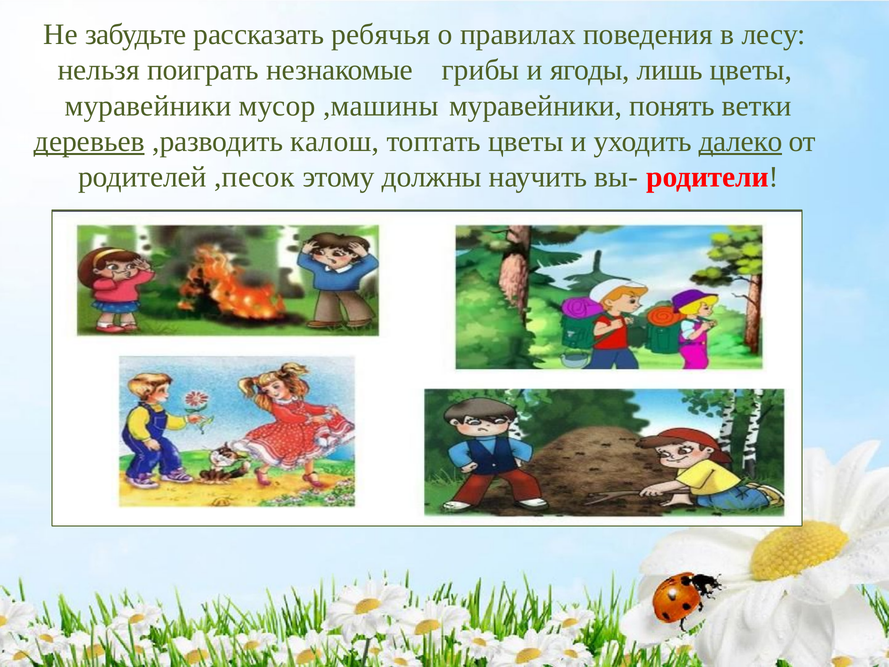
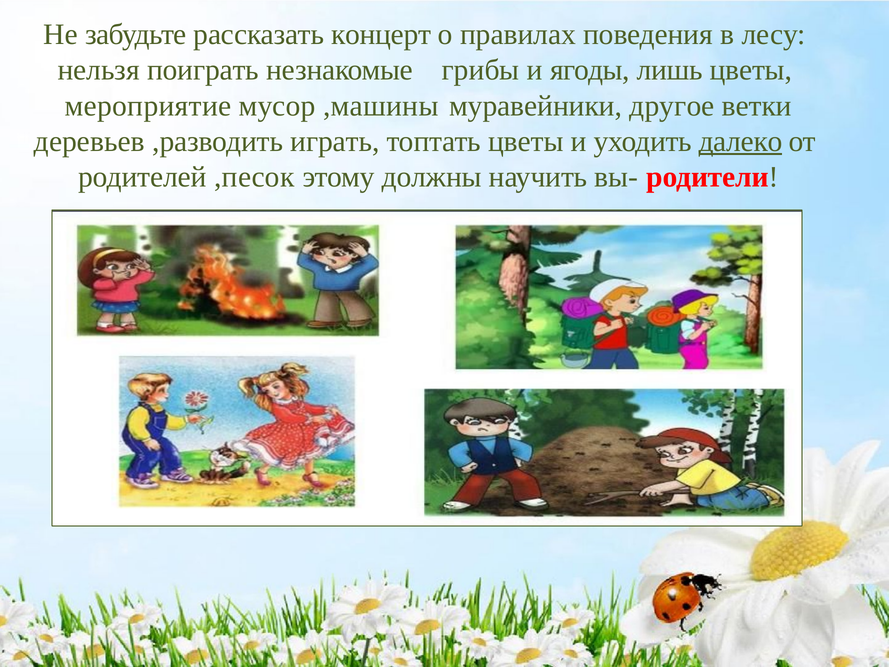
ребячья: ребячья -> концерт
муравейники at (148, 106): муравейники -> мероприятие
понять: понять -> другое
деревьев underline: present -> none
калош: калош -> играть
